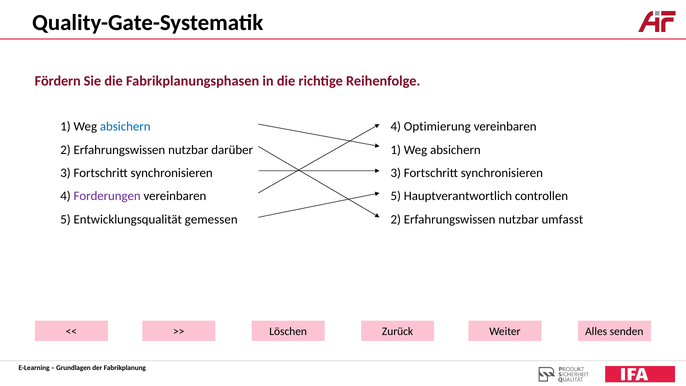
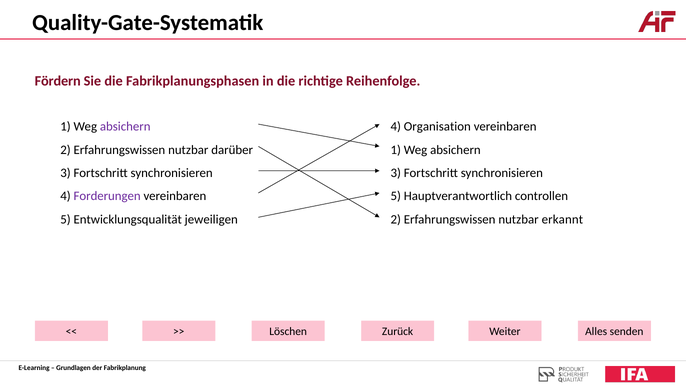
absichern at (125, 127) colour: blue -> purple
Optimierung: Optimierung -> Organisation
gemessen: gemessen -> jeweiligen
umfasst: umfasst -> erkannt
